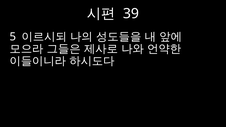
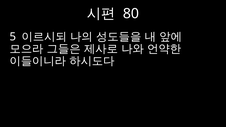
39: 39 -> 80
